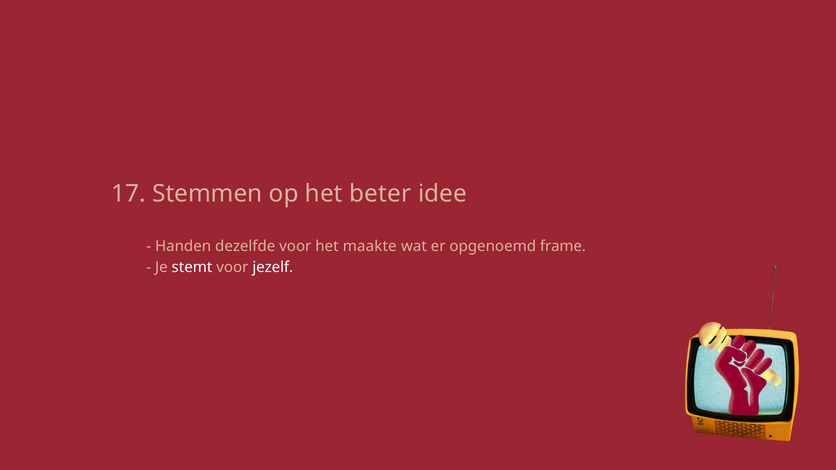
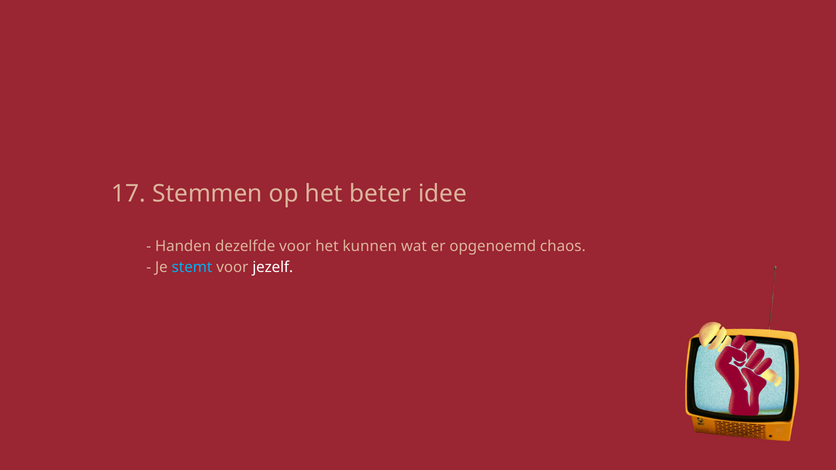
maakte: maakte -> kunnen
frame: frame -> chaos
stemt colour: white -> light blue
